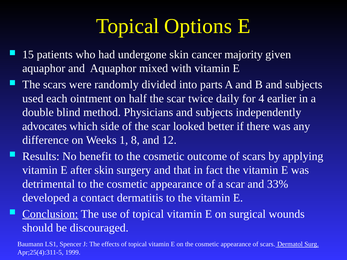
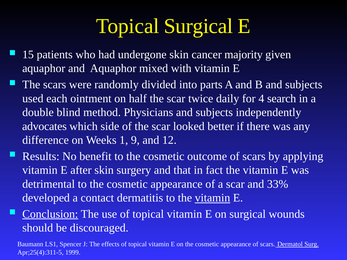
Topical Options: Options -> Surgical
earlier: earlier -> search
8: 8 -> 9
vitamin at (213, 198) underline: none -> present
